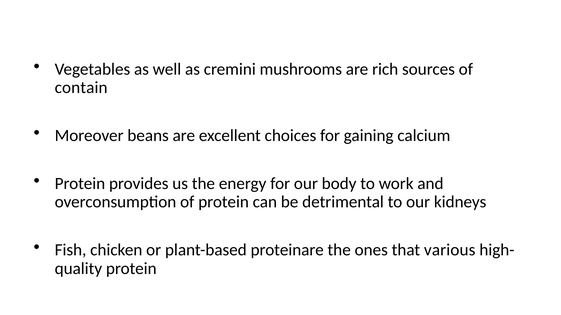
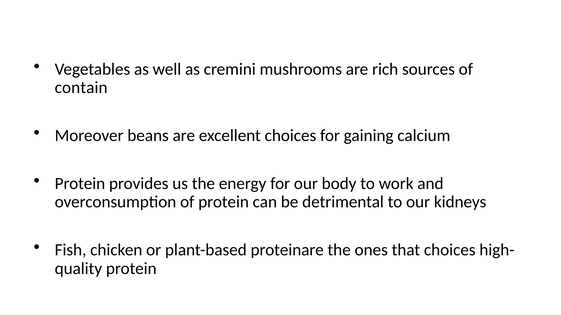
that various: various -> choices
